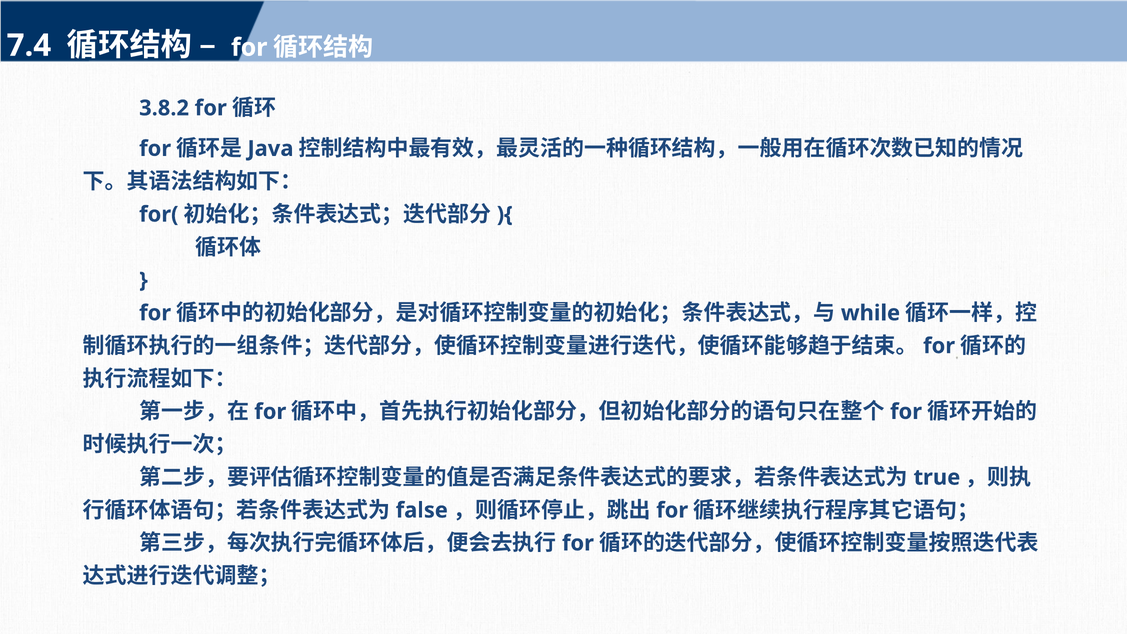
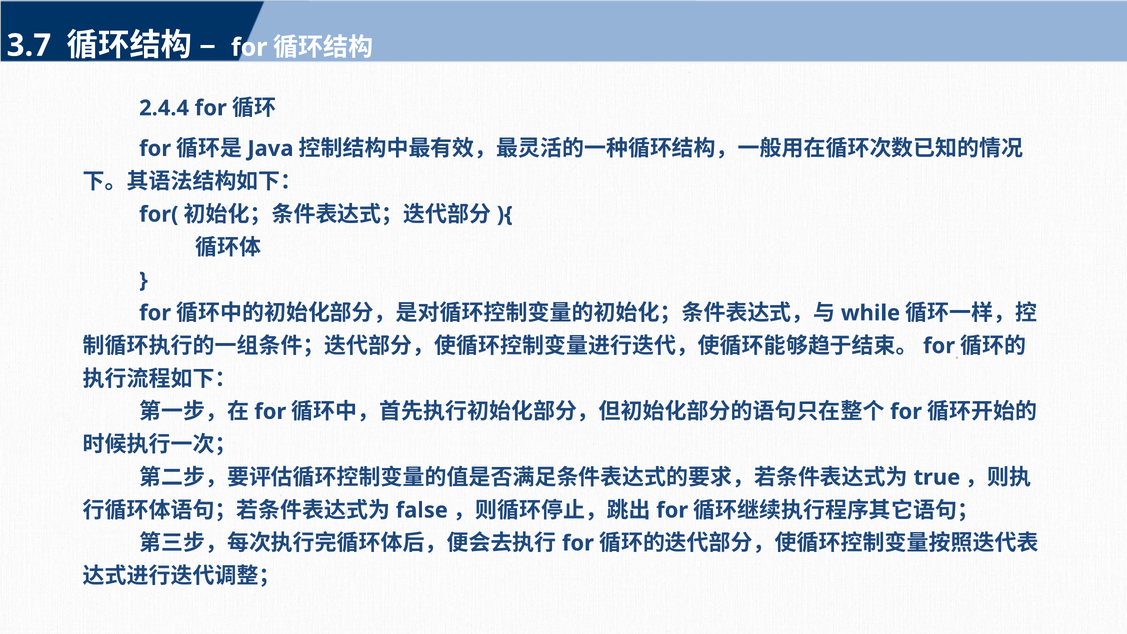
7.4: 7.4 -> 3.7
3.8.2: 3.8.2 -> 2.4.4
